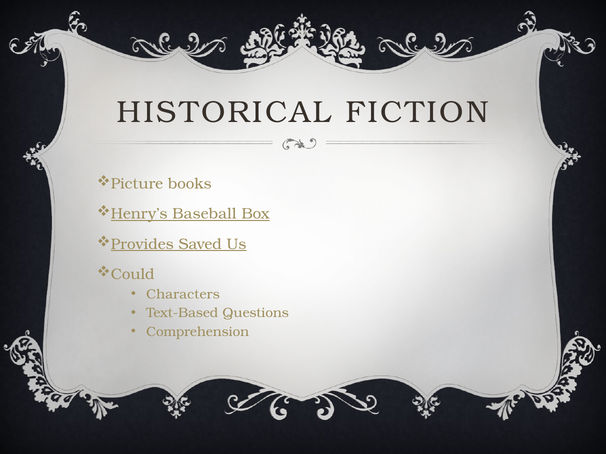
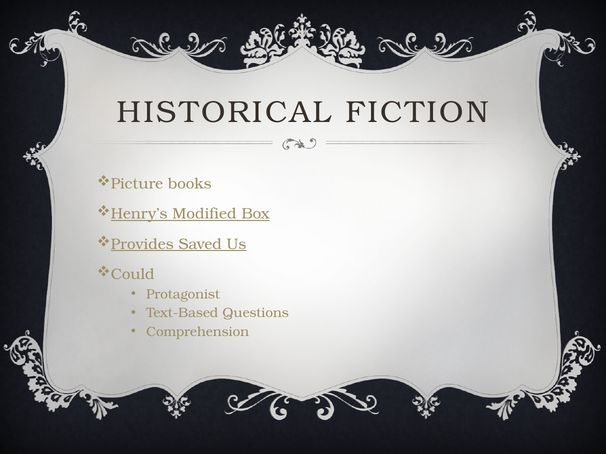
Baseball: Baseball -> Modified
Characters: Characters -> Protagonist
